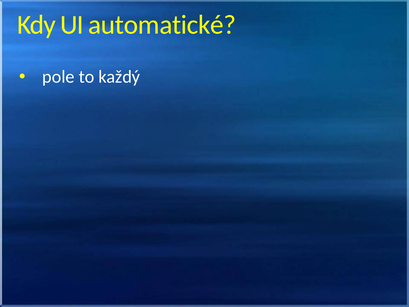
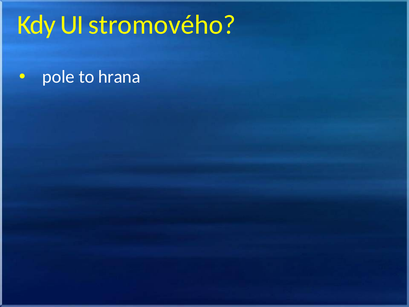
automatické: automatické -> stromového
každý: každý -> hrana
